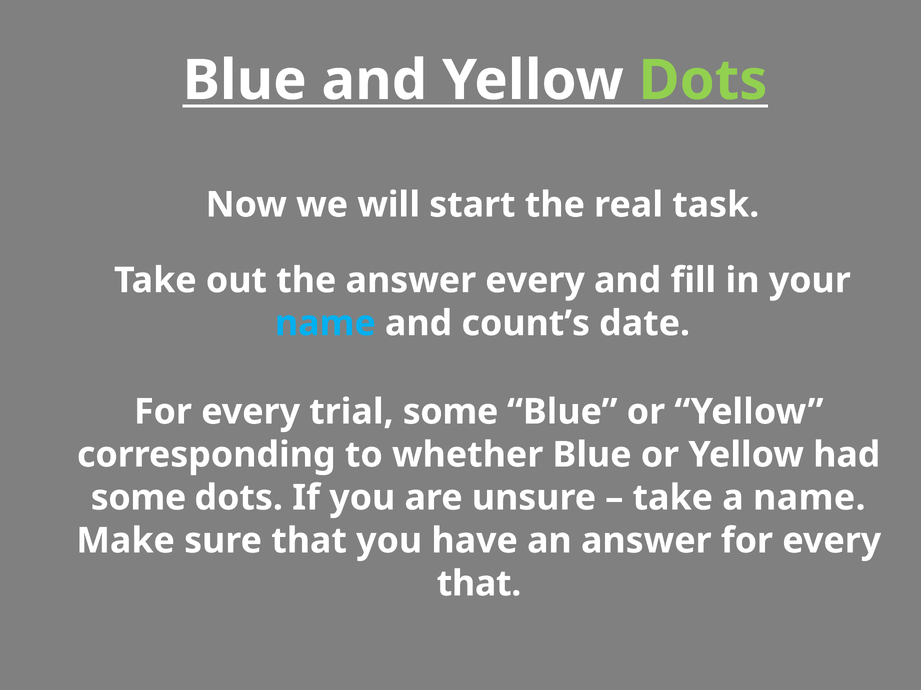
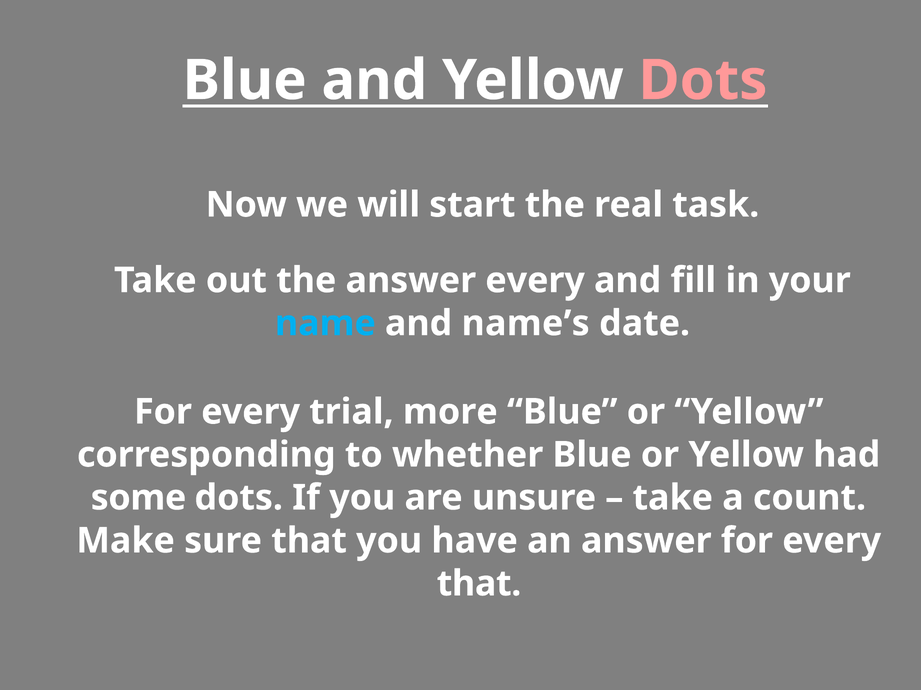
Dots at (703, 81) colour: light green -> pink
count’s: count’s -> name’s
trial some: some -> more
a name: name -> count
